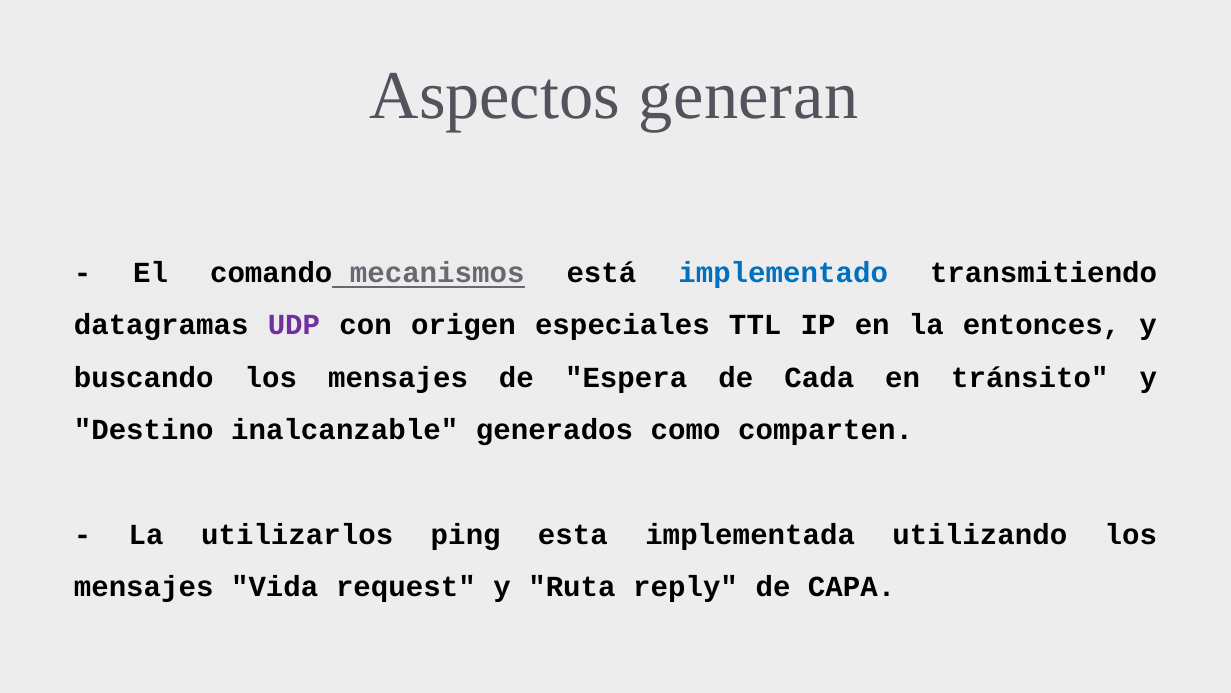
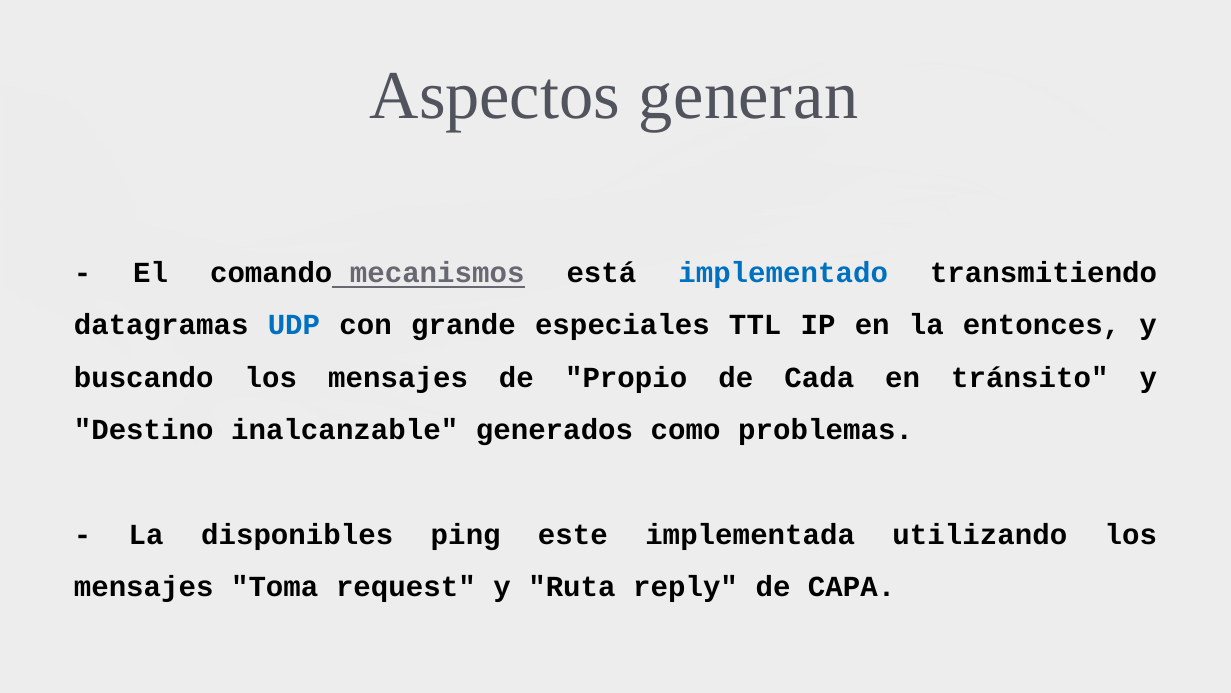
UDP colour: purple -> blue
origen: origen -> grande
Espera: Espera -> Propio
comparten: comparten -> problemas
utilizarlos: utilizarlos -> disponibles
esta: esta -> este
Vida: Vida -> Toma
